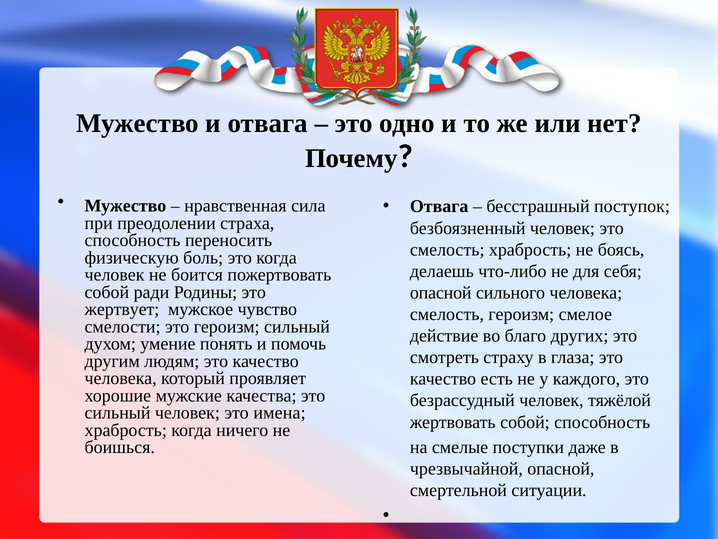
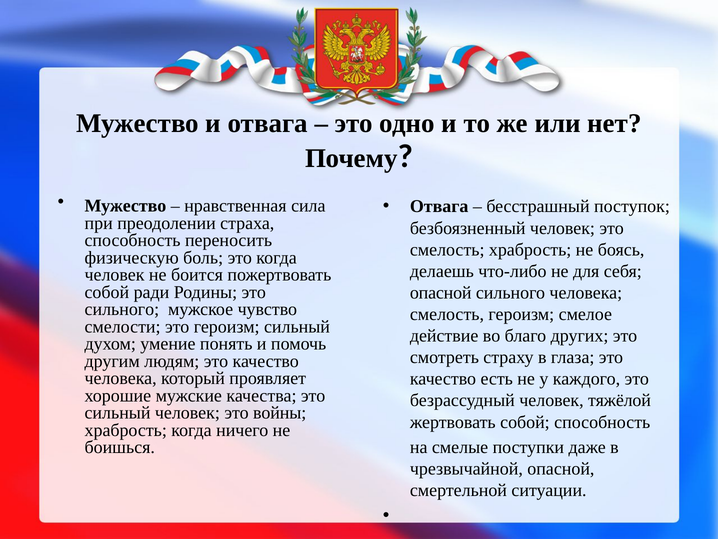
жертвует at (122, 309): жертвует -> сильного
имена: имена -> войны
